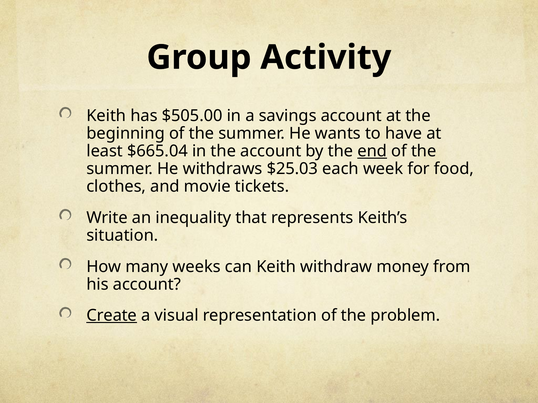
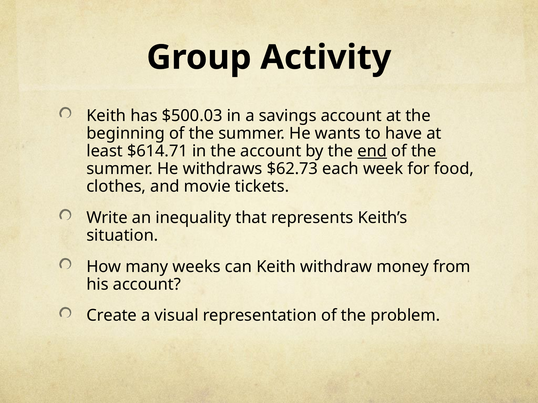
$505.00: $505.00 -> $500.03
$665.04: $665.04 -> $614.71
$25.03: $25.03 -> $62.73
Create underline: present -> none
